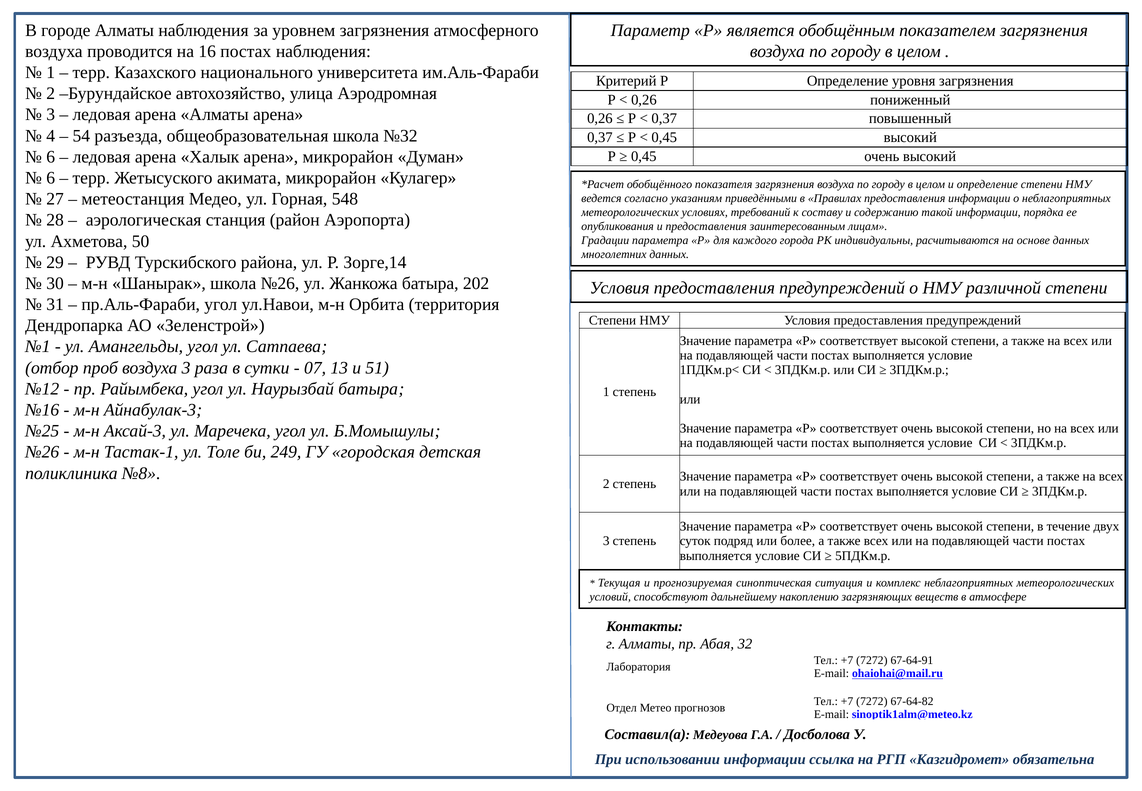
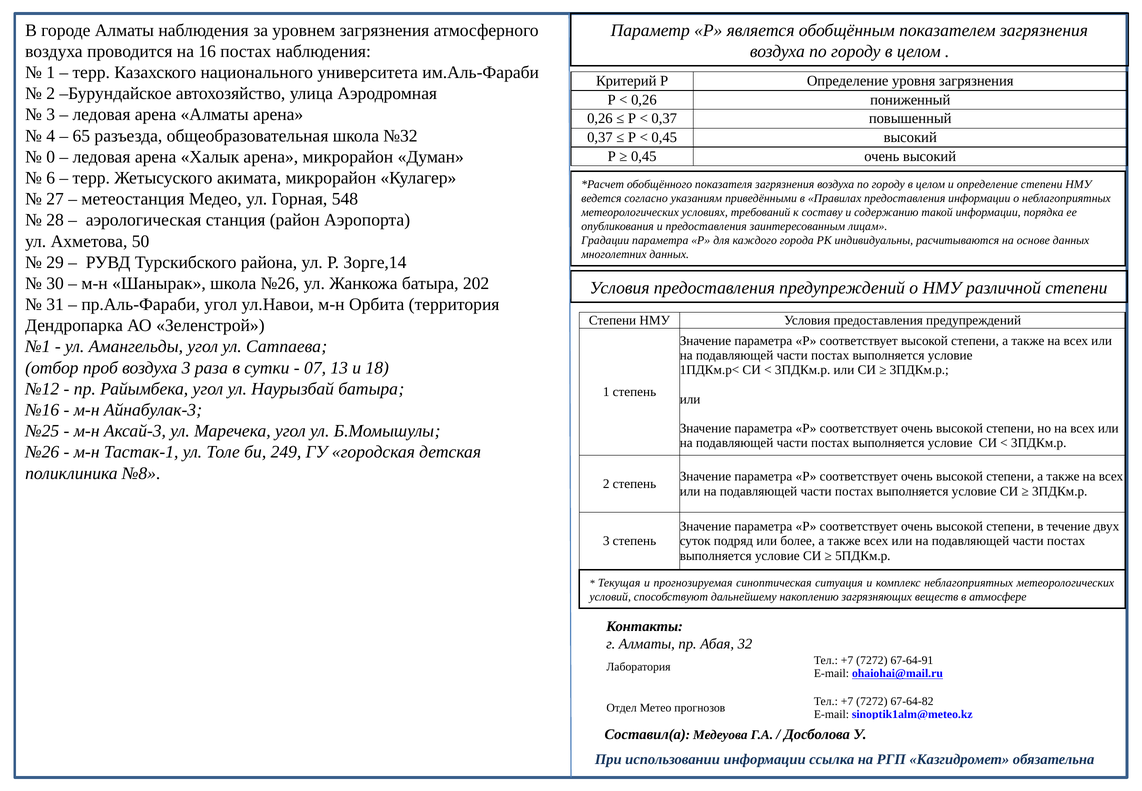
54: 54 -> 65
6 at (51, 157): 6 -> 0
51: 51 -> 18
